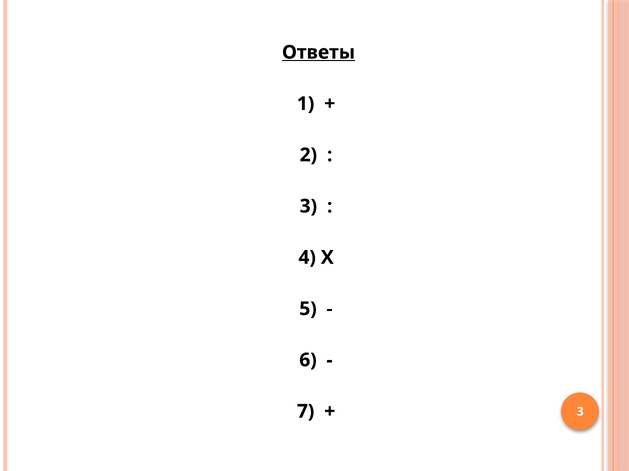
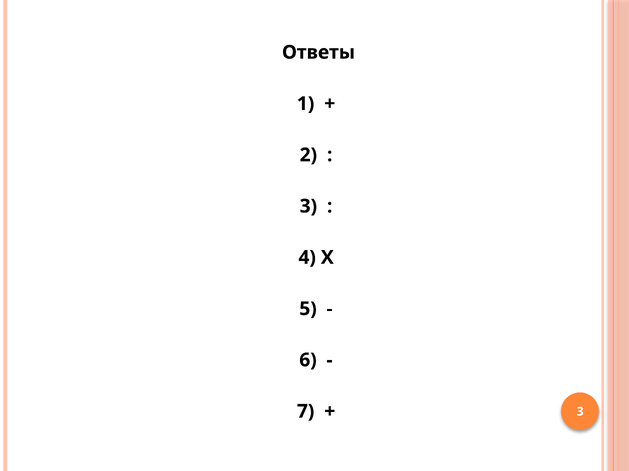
Ответы underline: present -> none
